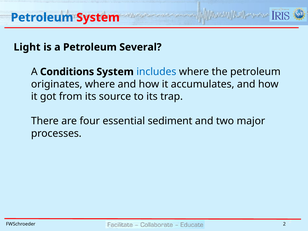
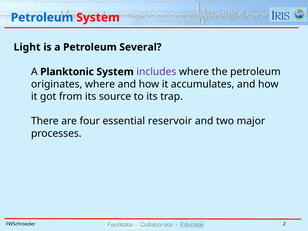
Conditions: Conditions -> Planktonic
includes colour: blue -> purple
sediment: sediment -> reservoir
